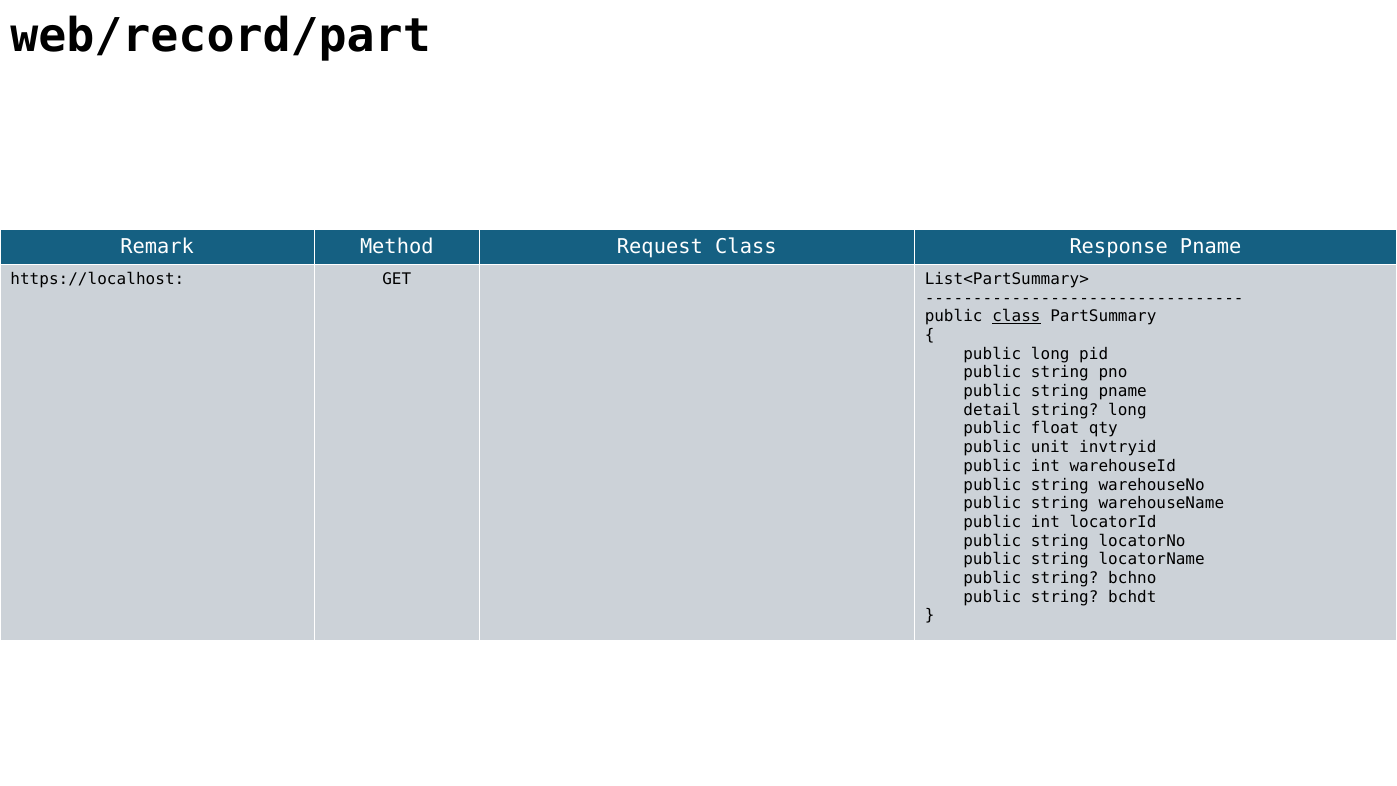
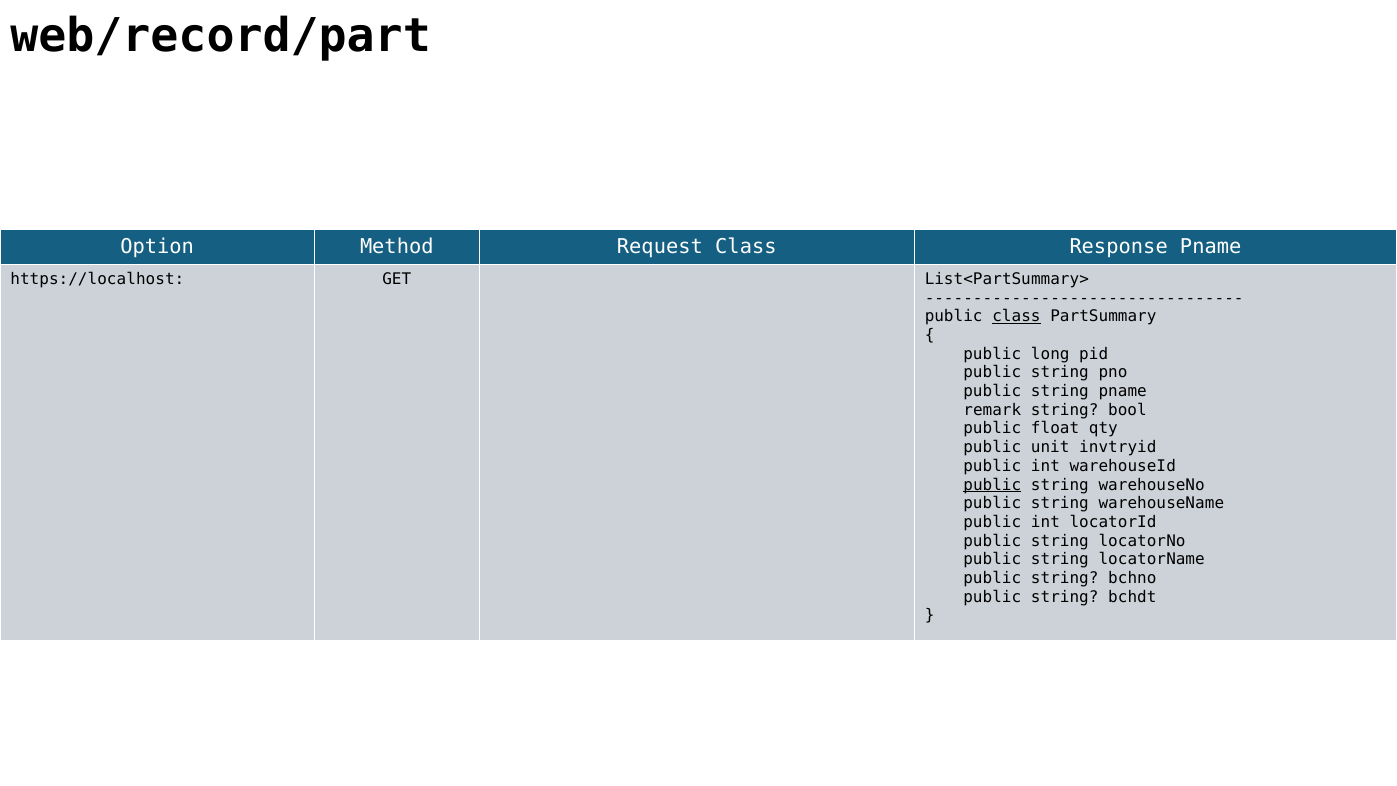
Remark: Remark -> Option
detail: detail -> remark
string long: long -> bool
public at (992, 485) underline: none -> present
